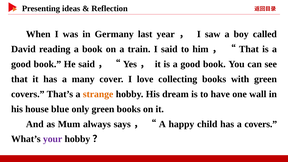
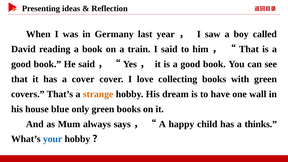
a many: many -> cover
a covers: covers -> thinks
your colour: purple -> blue
